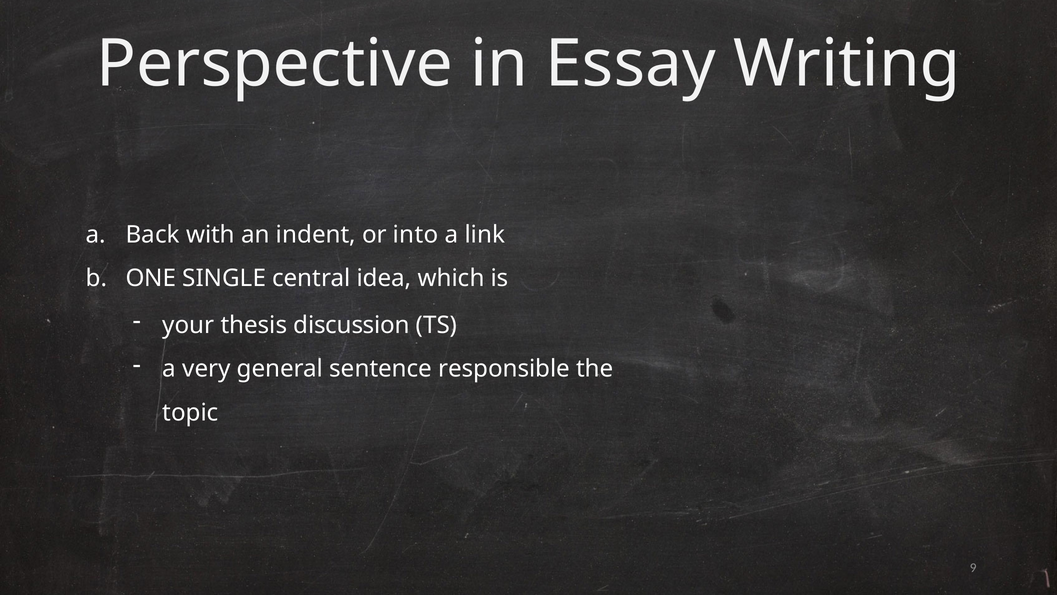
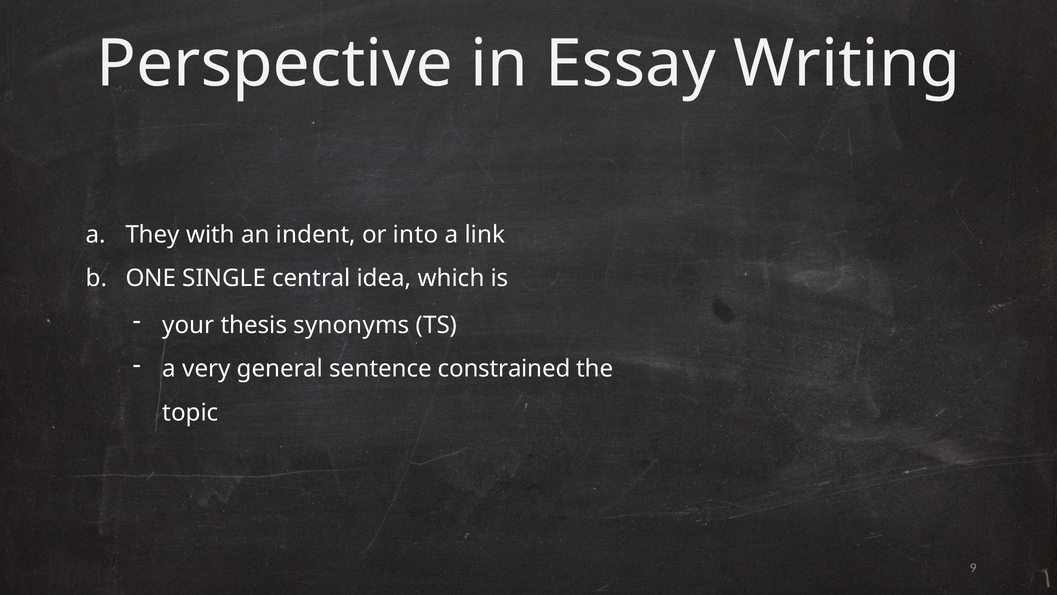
Back: Back -> They
discussion: discussion -> synonyms
responsible: responsible -> constrained
